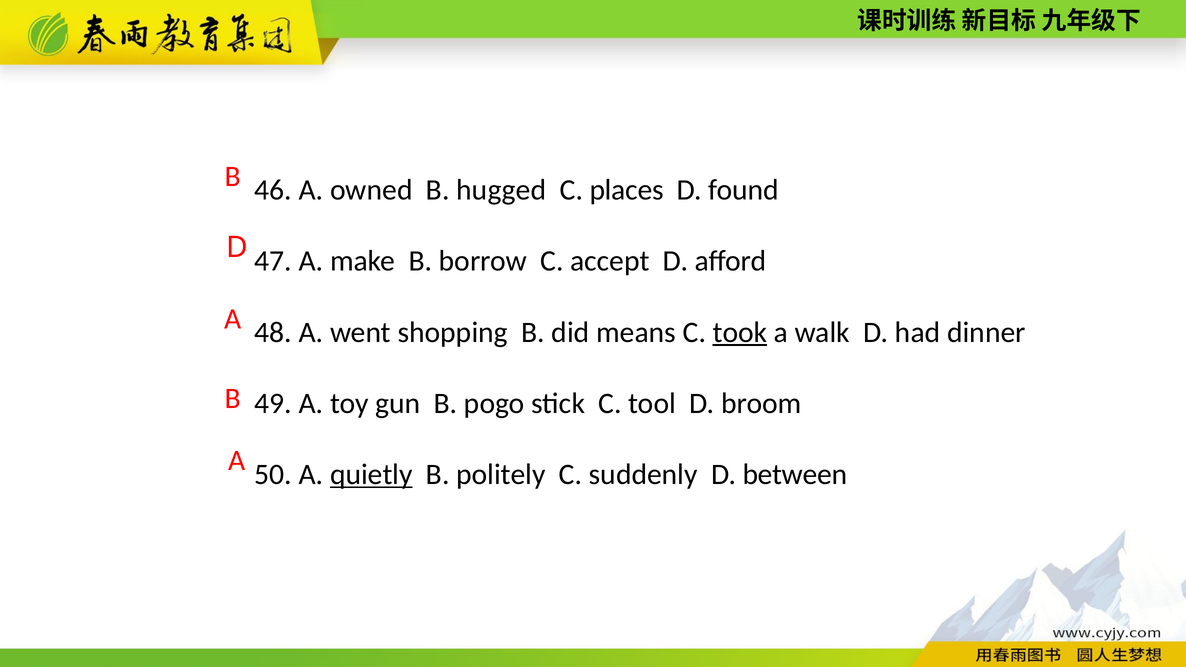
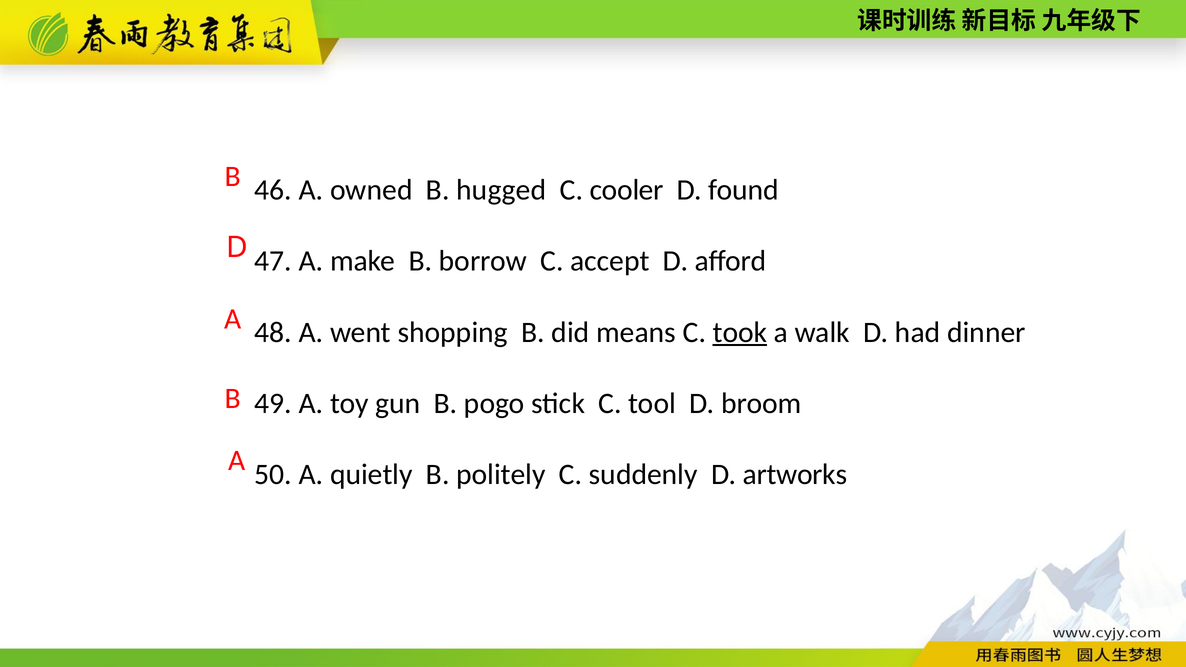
places: places -> cooler
quietly underline: present -> none
between: between -> artworks
